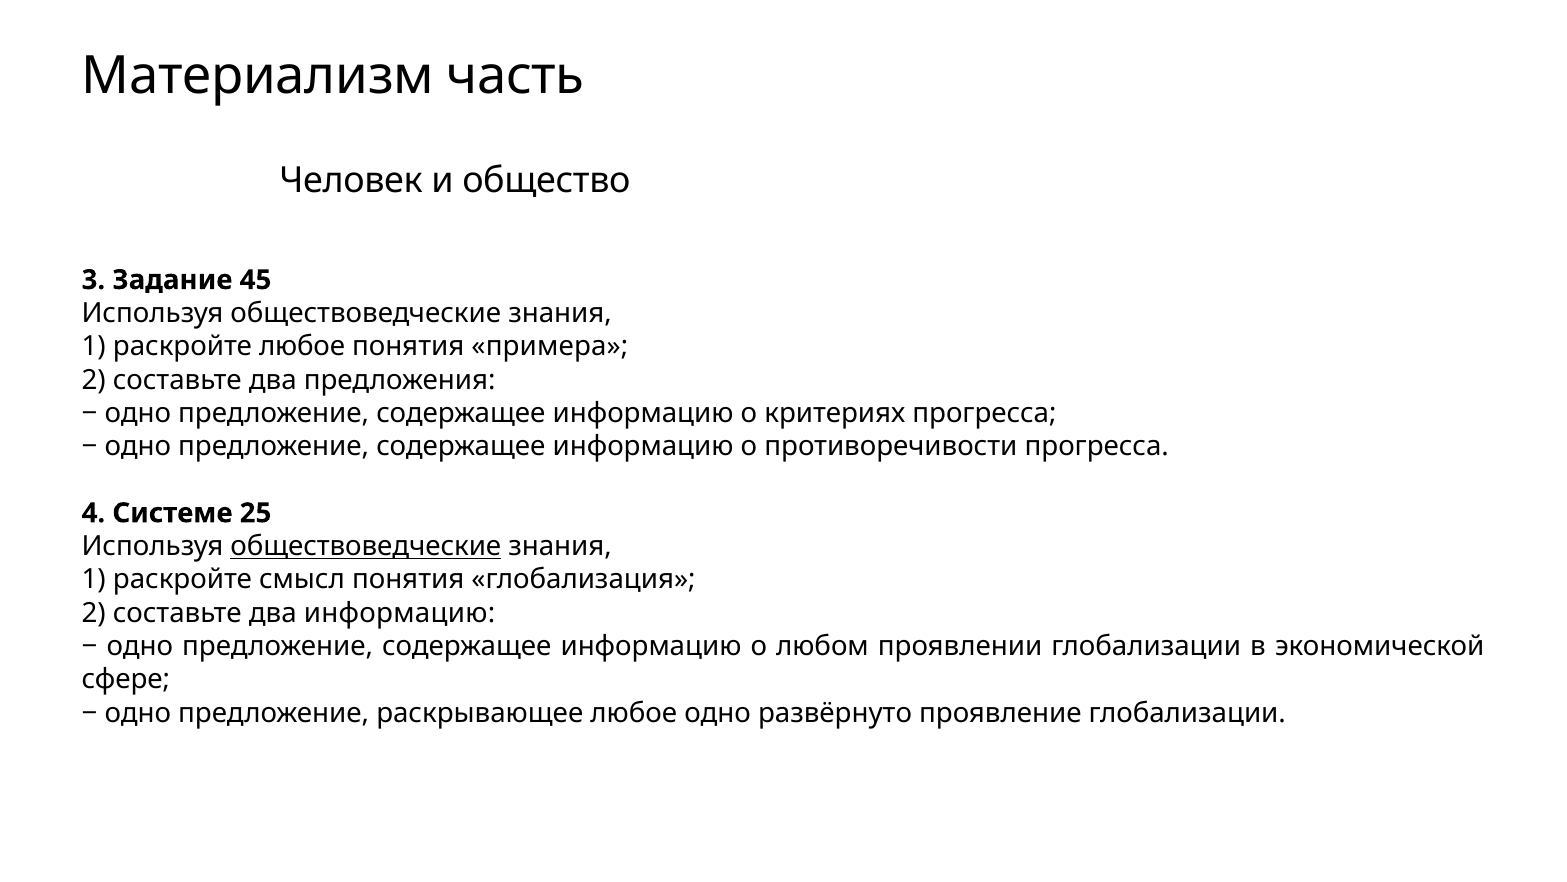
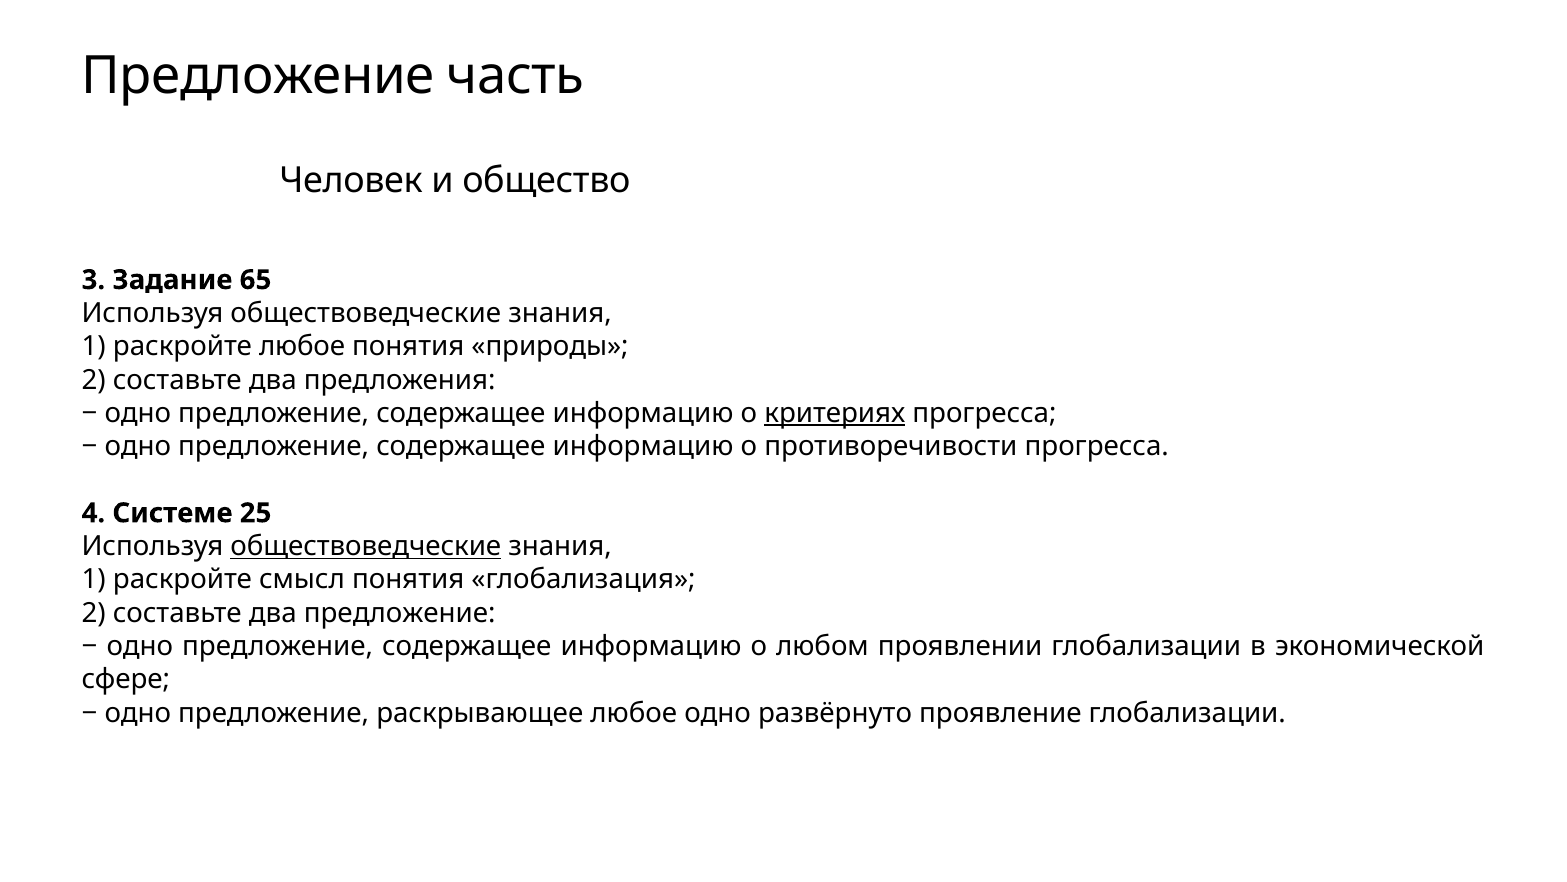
Материализм at (258, 76): Материализм -> Предложение
45: 45 -> 65
примера: примера -> природы
критериях underline: none -> present
два информацию: информацию -> предложение
